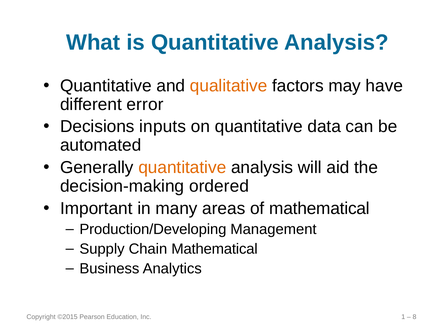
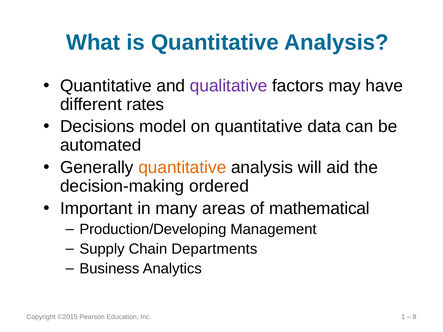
qualitative colour: orange -> purple
error: error -> rates
inputs: inputs -> model
Chain Mathematical: Mathematical -> Departments
